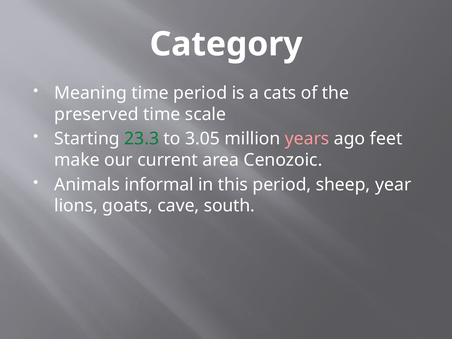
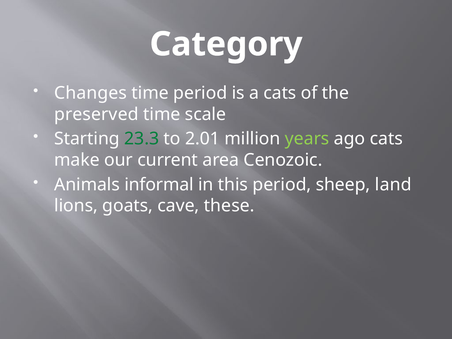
Meaning: Meaning -> Changes
3.05: 3.05 -> 2.01
years colour: pink -> light green
ago feet: feet -> cats
year: year -> land
south: south -> these
